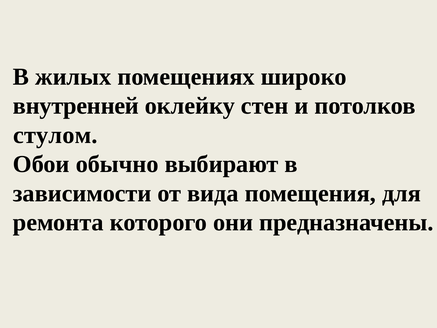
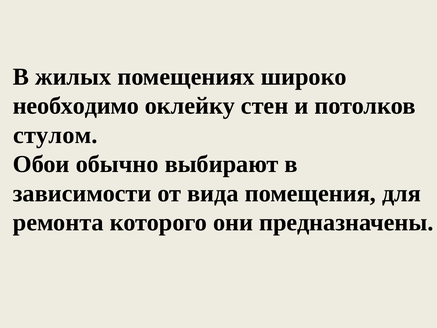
внутренней: внутренней -> необходимо
